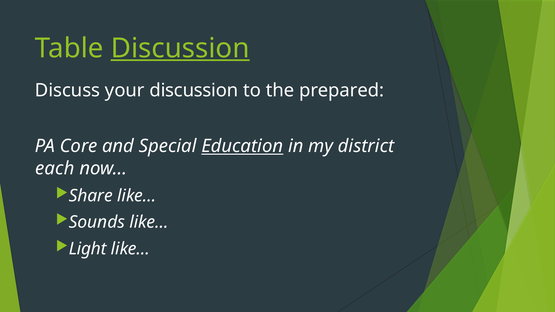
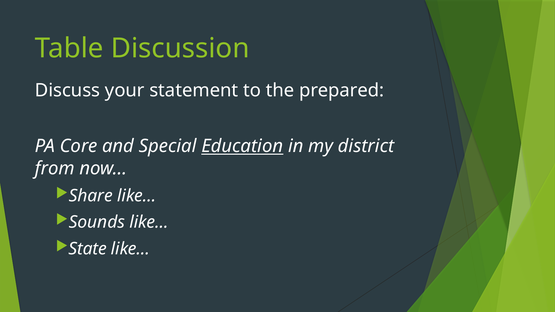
Discussion at (180, 48) underline: present -> none
your discussion: discussion -> statement
each: each -> from
Light: Light -> State
